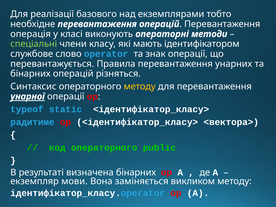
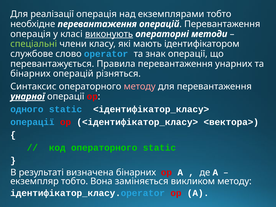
реалізації базового: базового -> операція
виконують underline: none -> present
методу at (140, 87) colour: yellow -> pink
typeof: typeof -> одного
радитиме at (32, 122): радитиме -> операції
операторного public: public -> static
екземпляр мови: мови -> тобто
